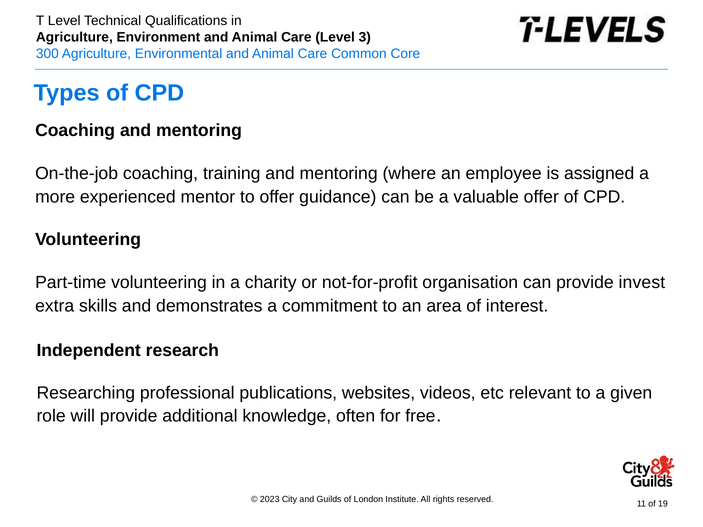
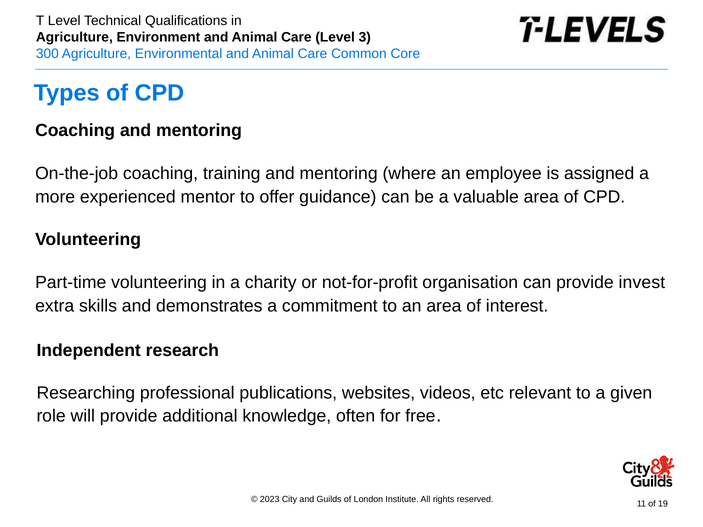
valuable offer: offer -> area
